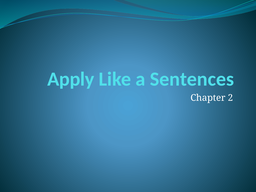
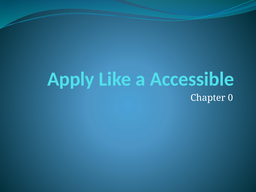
Sentences: Sentences -> Accessible
2: 2 -> 0
